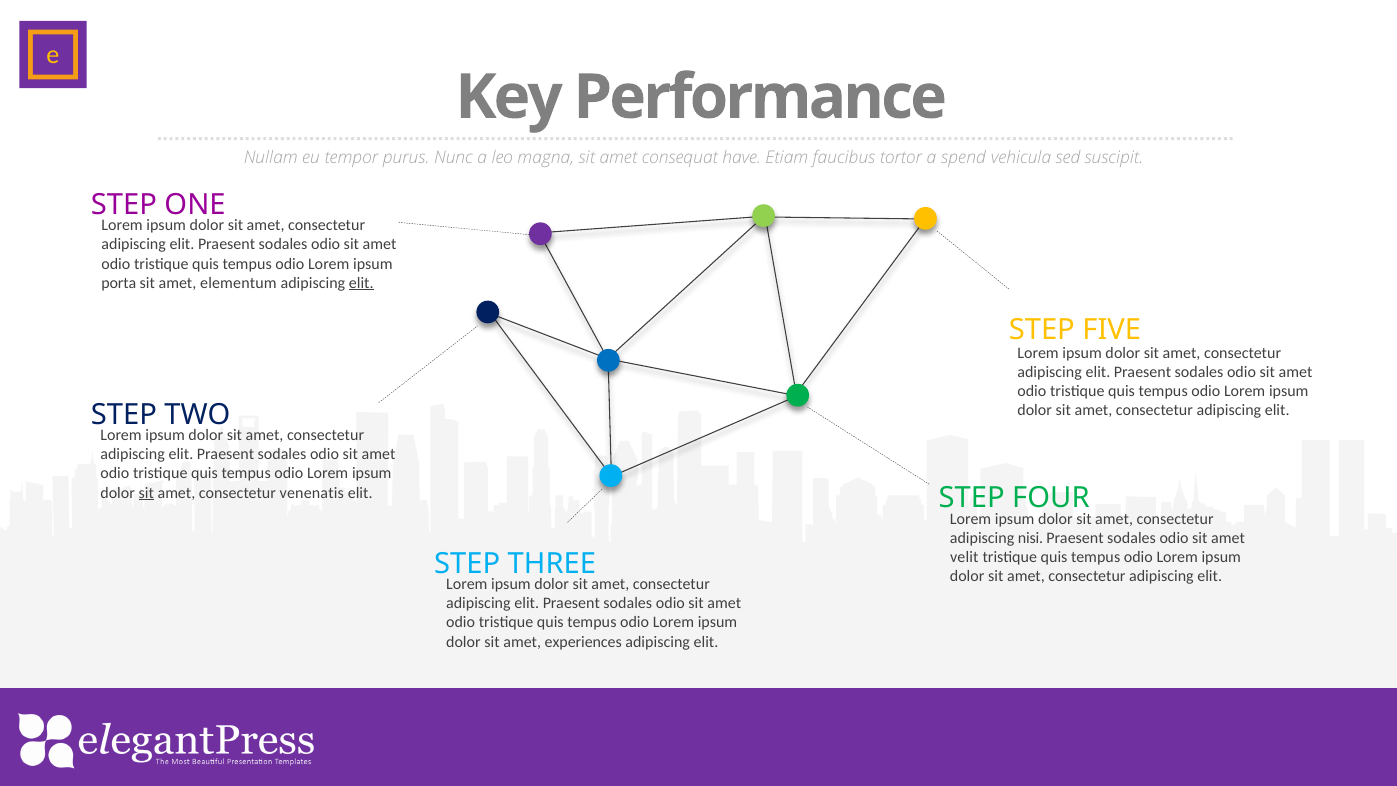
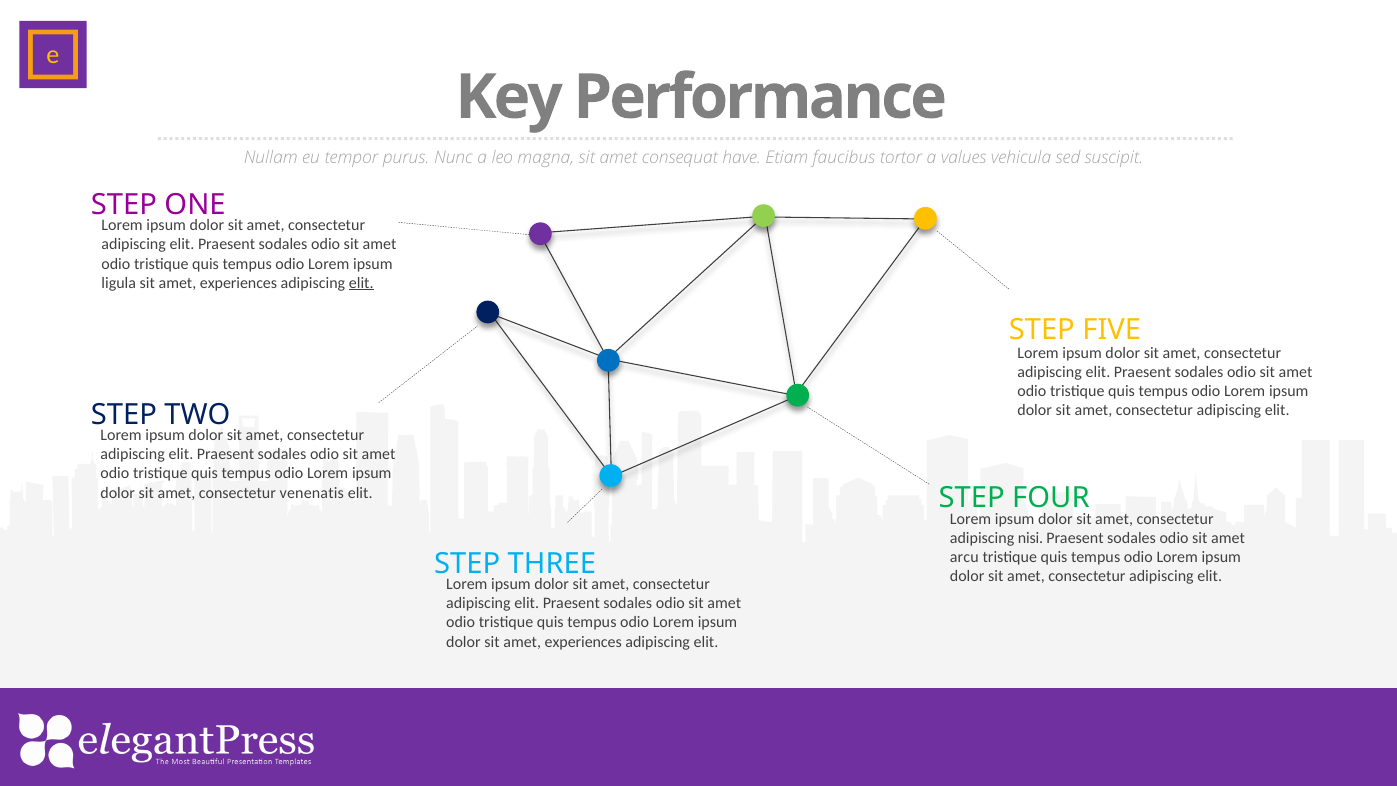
spend: spend -> values
porta: porta -> ligula
elementum at (238, 283): elementum -> experiences
sit at (146, 493) underline: present -> none
velit: velit -> arcu
